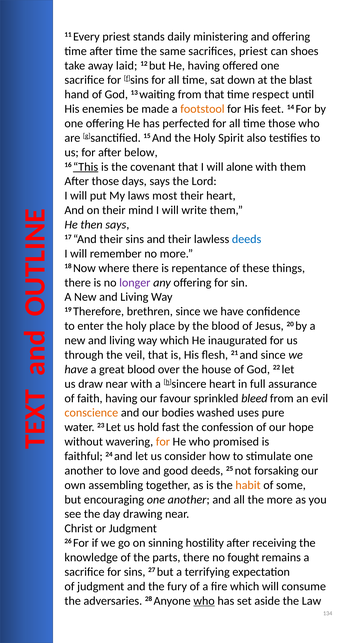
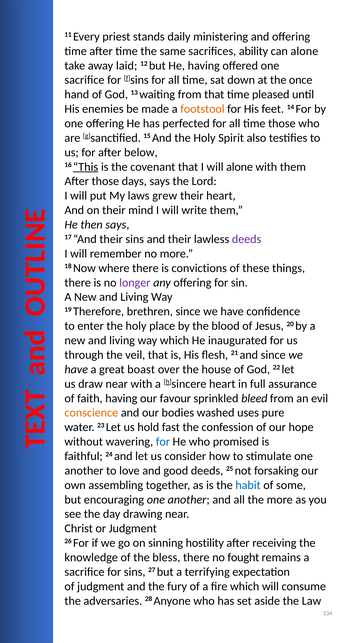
sacrifices priest: priest -> ability
can shoes: shoes -> alone
blast: blast -> once
respect: respect -> pleased
most: most -> grew
deeds at (247, 239) colour: blue -> purple
repentance: repentance -> convictions
great blood: blood -> boast
for at (163, 442) colour: orange -> blue
habit colour: orange -> blue
parts: parts -> bless
who at (204, 601) underline: present -> none
